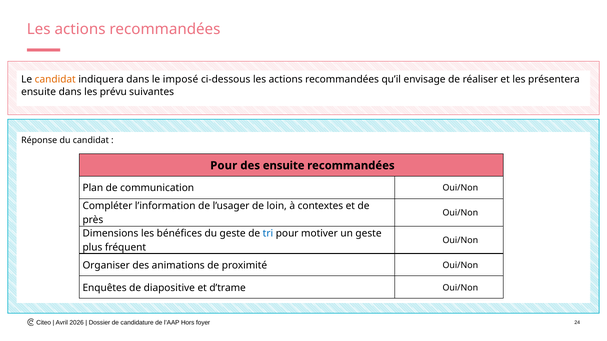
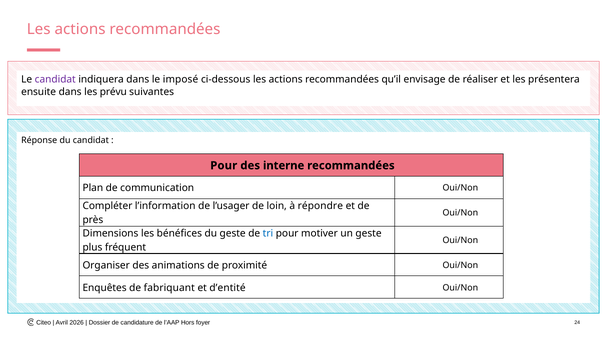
candidat at (55, 80) colour: orange -> purple
des ensuite: ensuite -> interne
contextes: contextes -> répondre
diapositive: diapositive -> fabriquant
d’trame: d’trame -> d’entité
